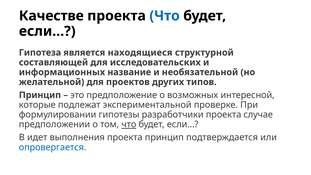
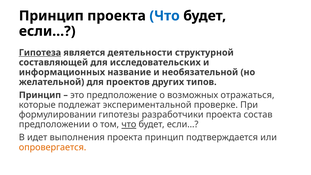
Качестве at (51, 16): Качестве -> Принцип
Гипотеза underline: none -> present
находящиеся: находящиеся -> деятельности
интересной: интересной -> отражаться
случае: случае -> состав
опровергается colour: blue -> orange
